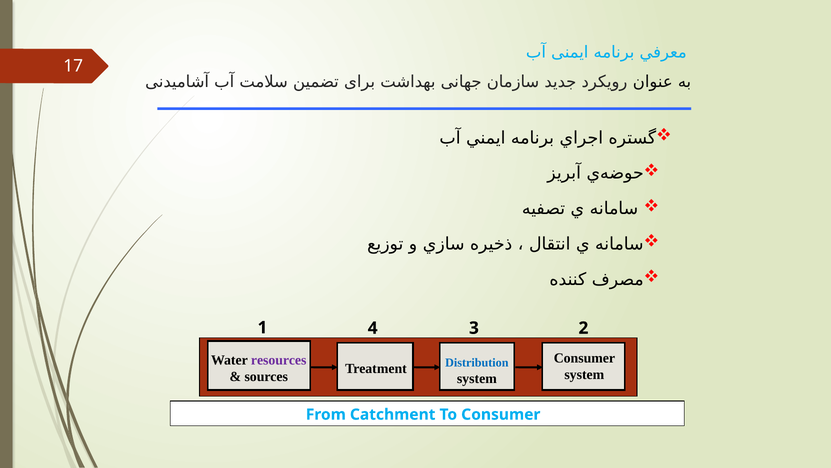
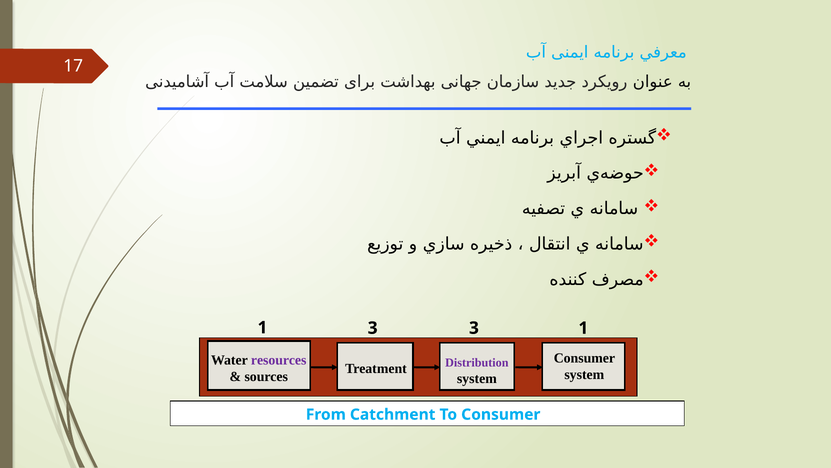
1 4: 4 -> 3
3 2: 2 -> 1
Distribution colour: blue -> purple
